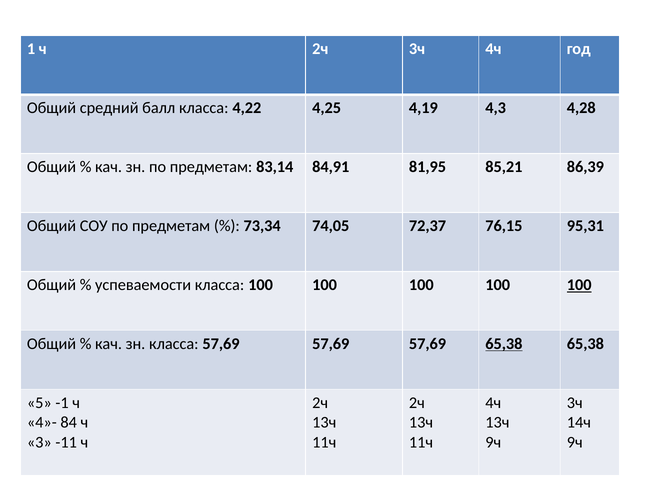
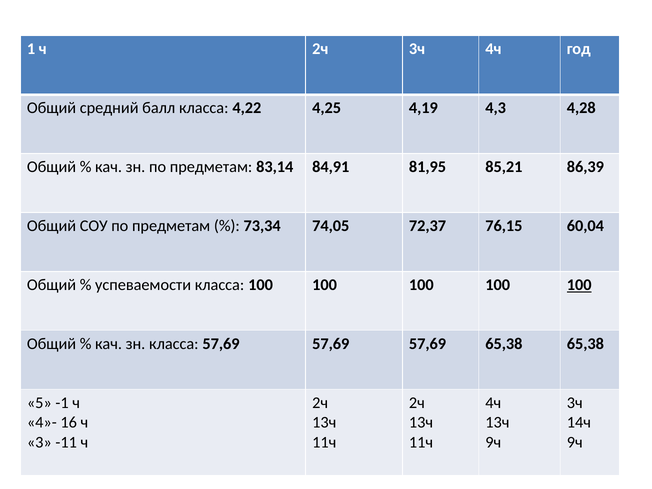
95,31: 95,31 -> 60,04
65,38 at (504, 344) underline: present -> none
84: 84 -> 16
